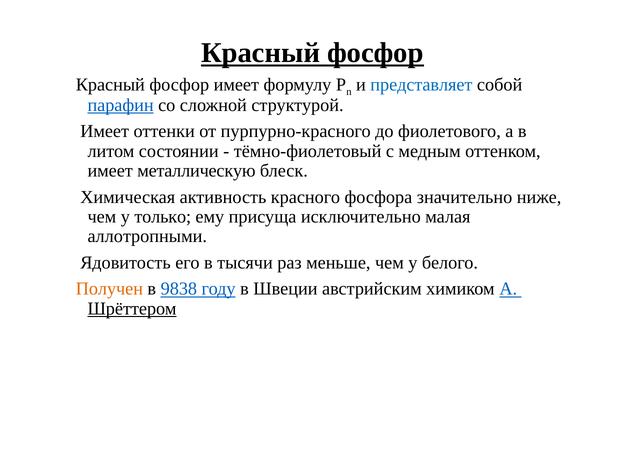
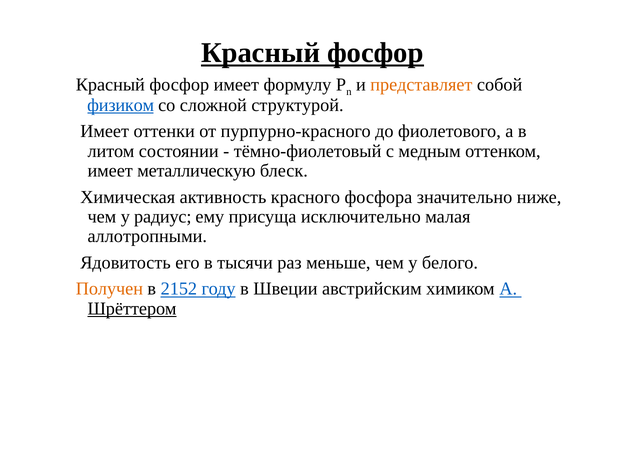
представляет colour: blue -> orange
парафин: парафин -> физиком
только: только -> радиус
9838: 9838 -> 2152
